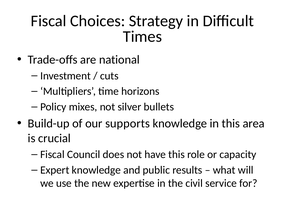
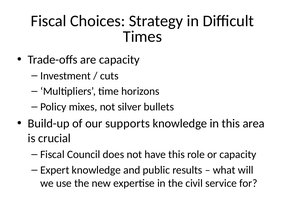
are national: national -> capacity
